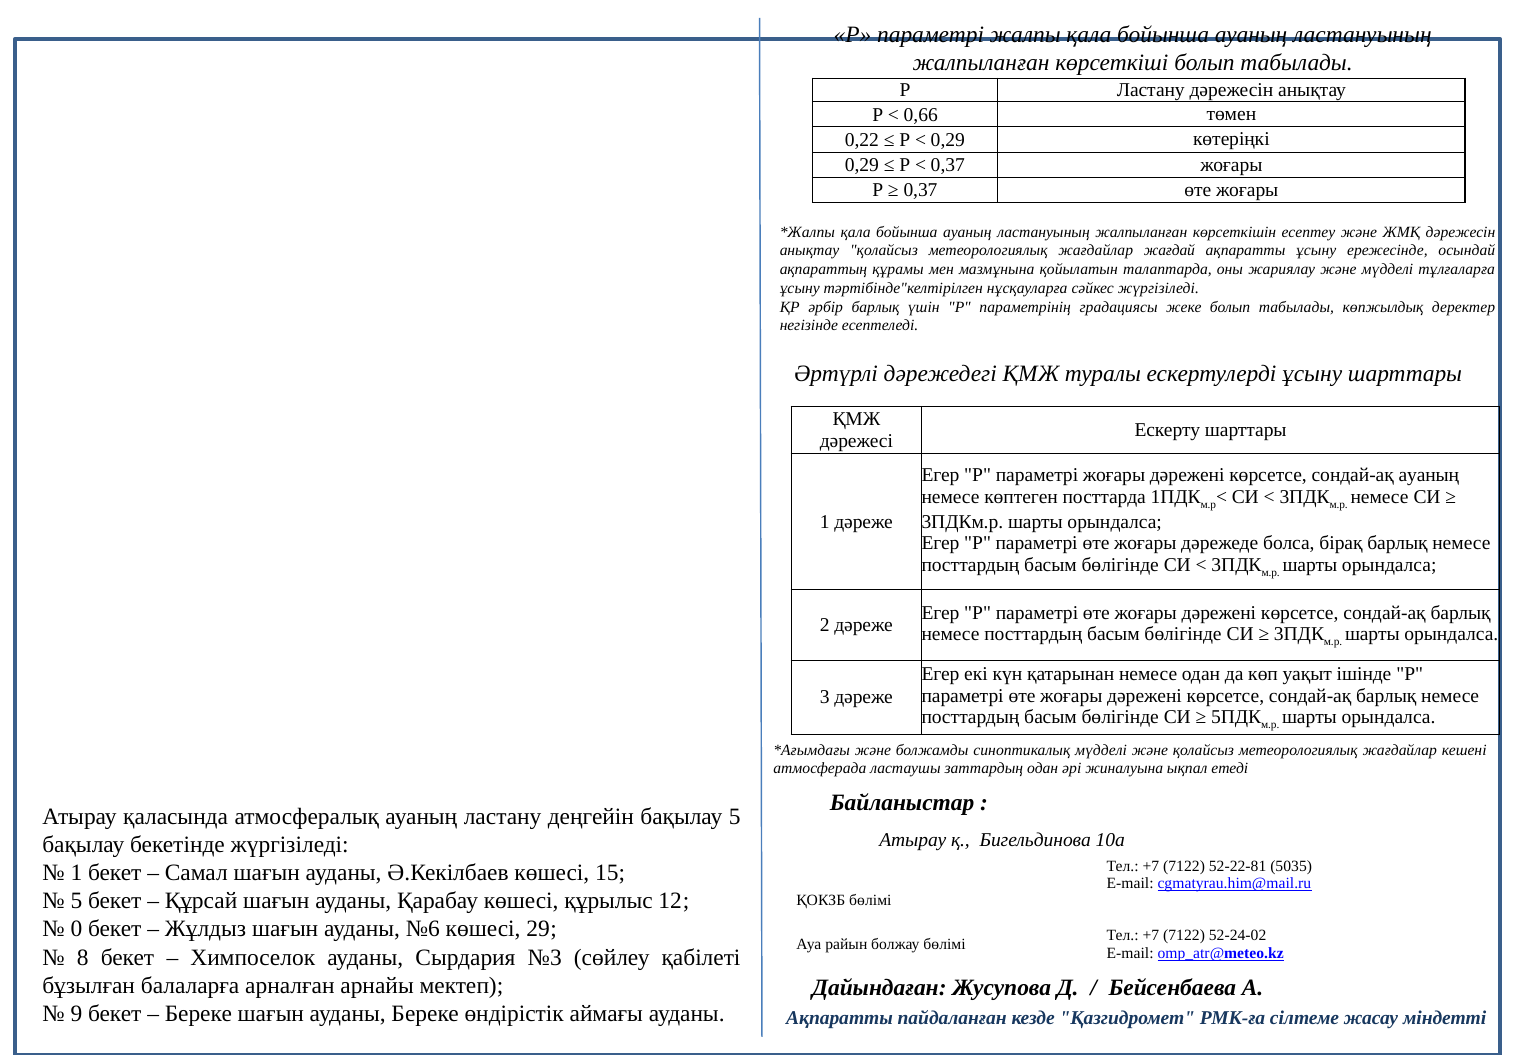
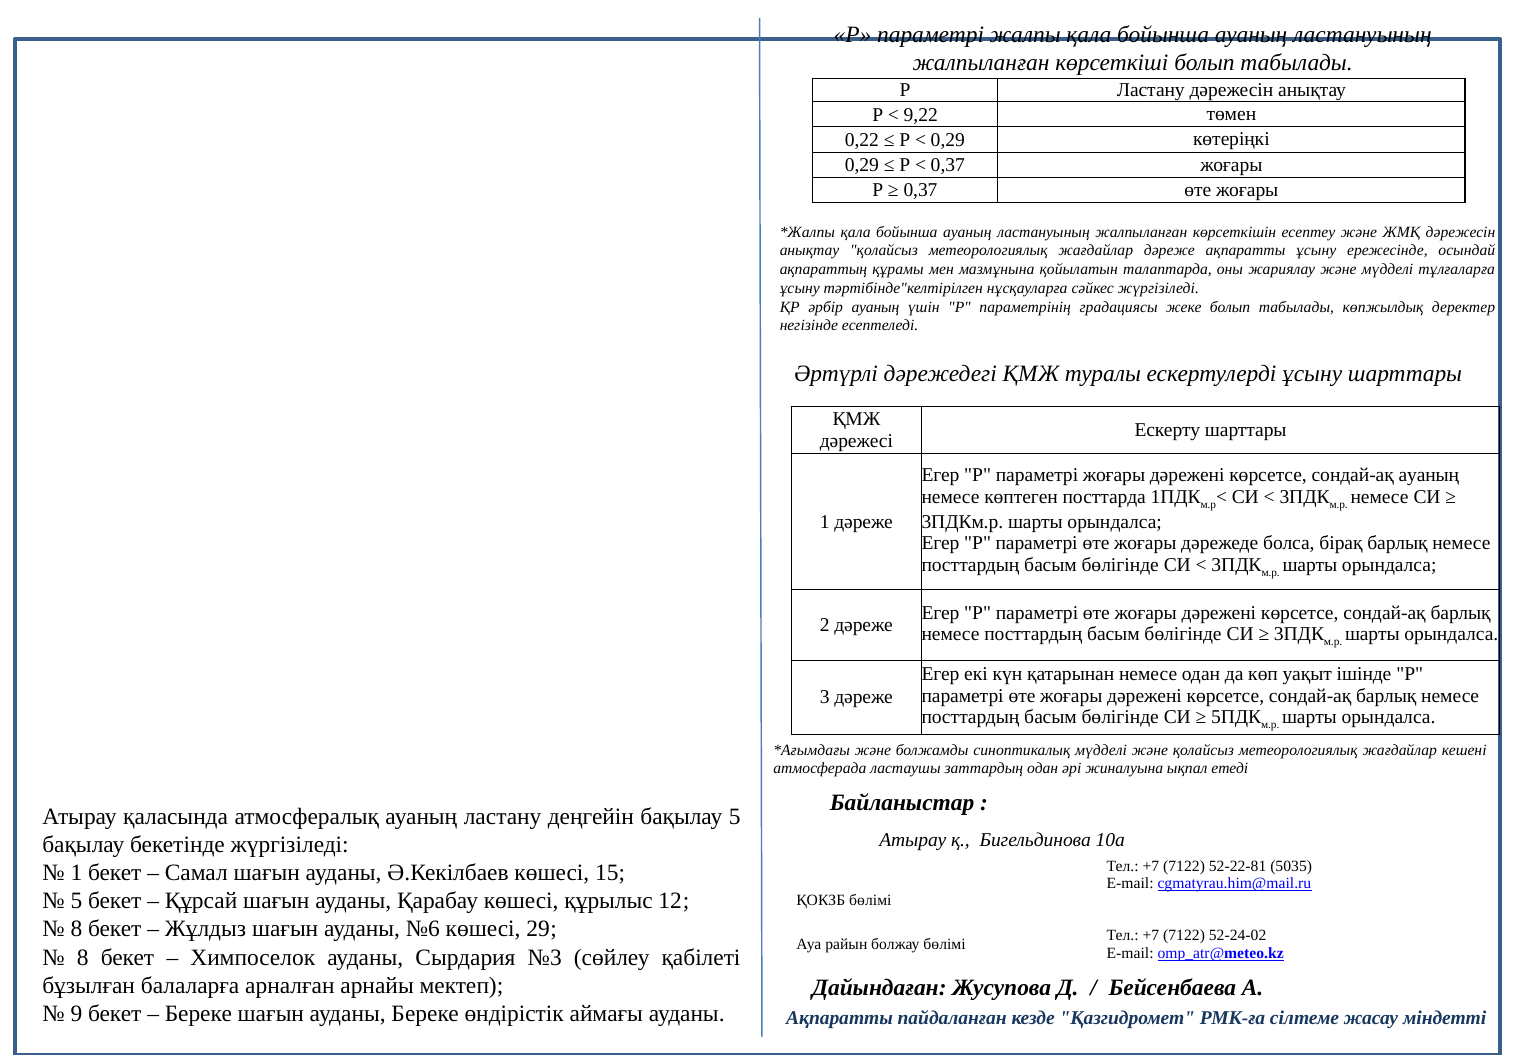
0,66: 0,66 -> 9,22
жағдайлар жағдай: жағдай -> дәреже
әрбір барлық: барлық -> ауаның
0 at (76, 929): 0 -> 8
